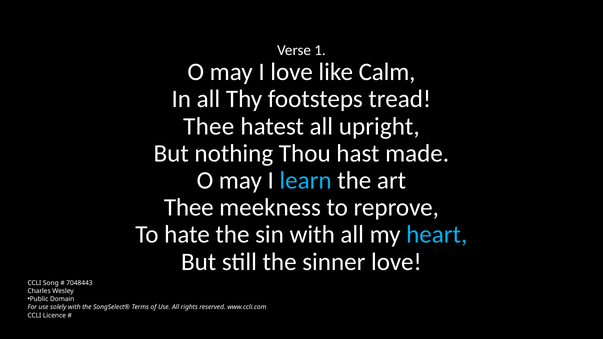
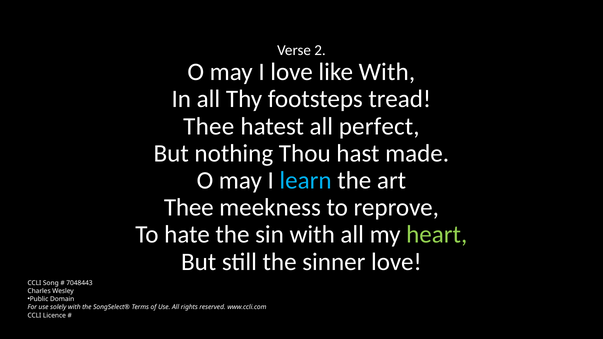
1: 1 -> 2
like Calm: Calm -> With
upright: upright -> perfect
heart colour: light blue -> light green
